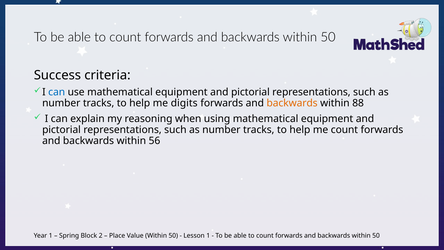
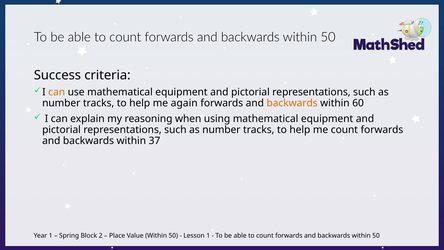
can at (57, 92) colour: blue -> orange
digits: digits -> again
88: 88 -> 60
56: 56 -> 37
